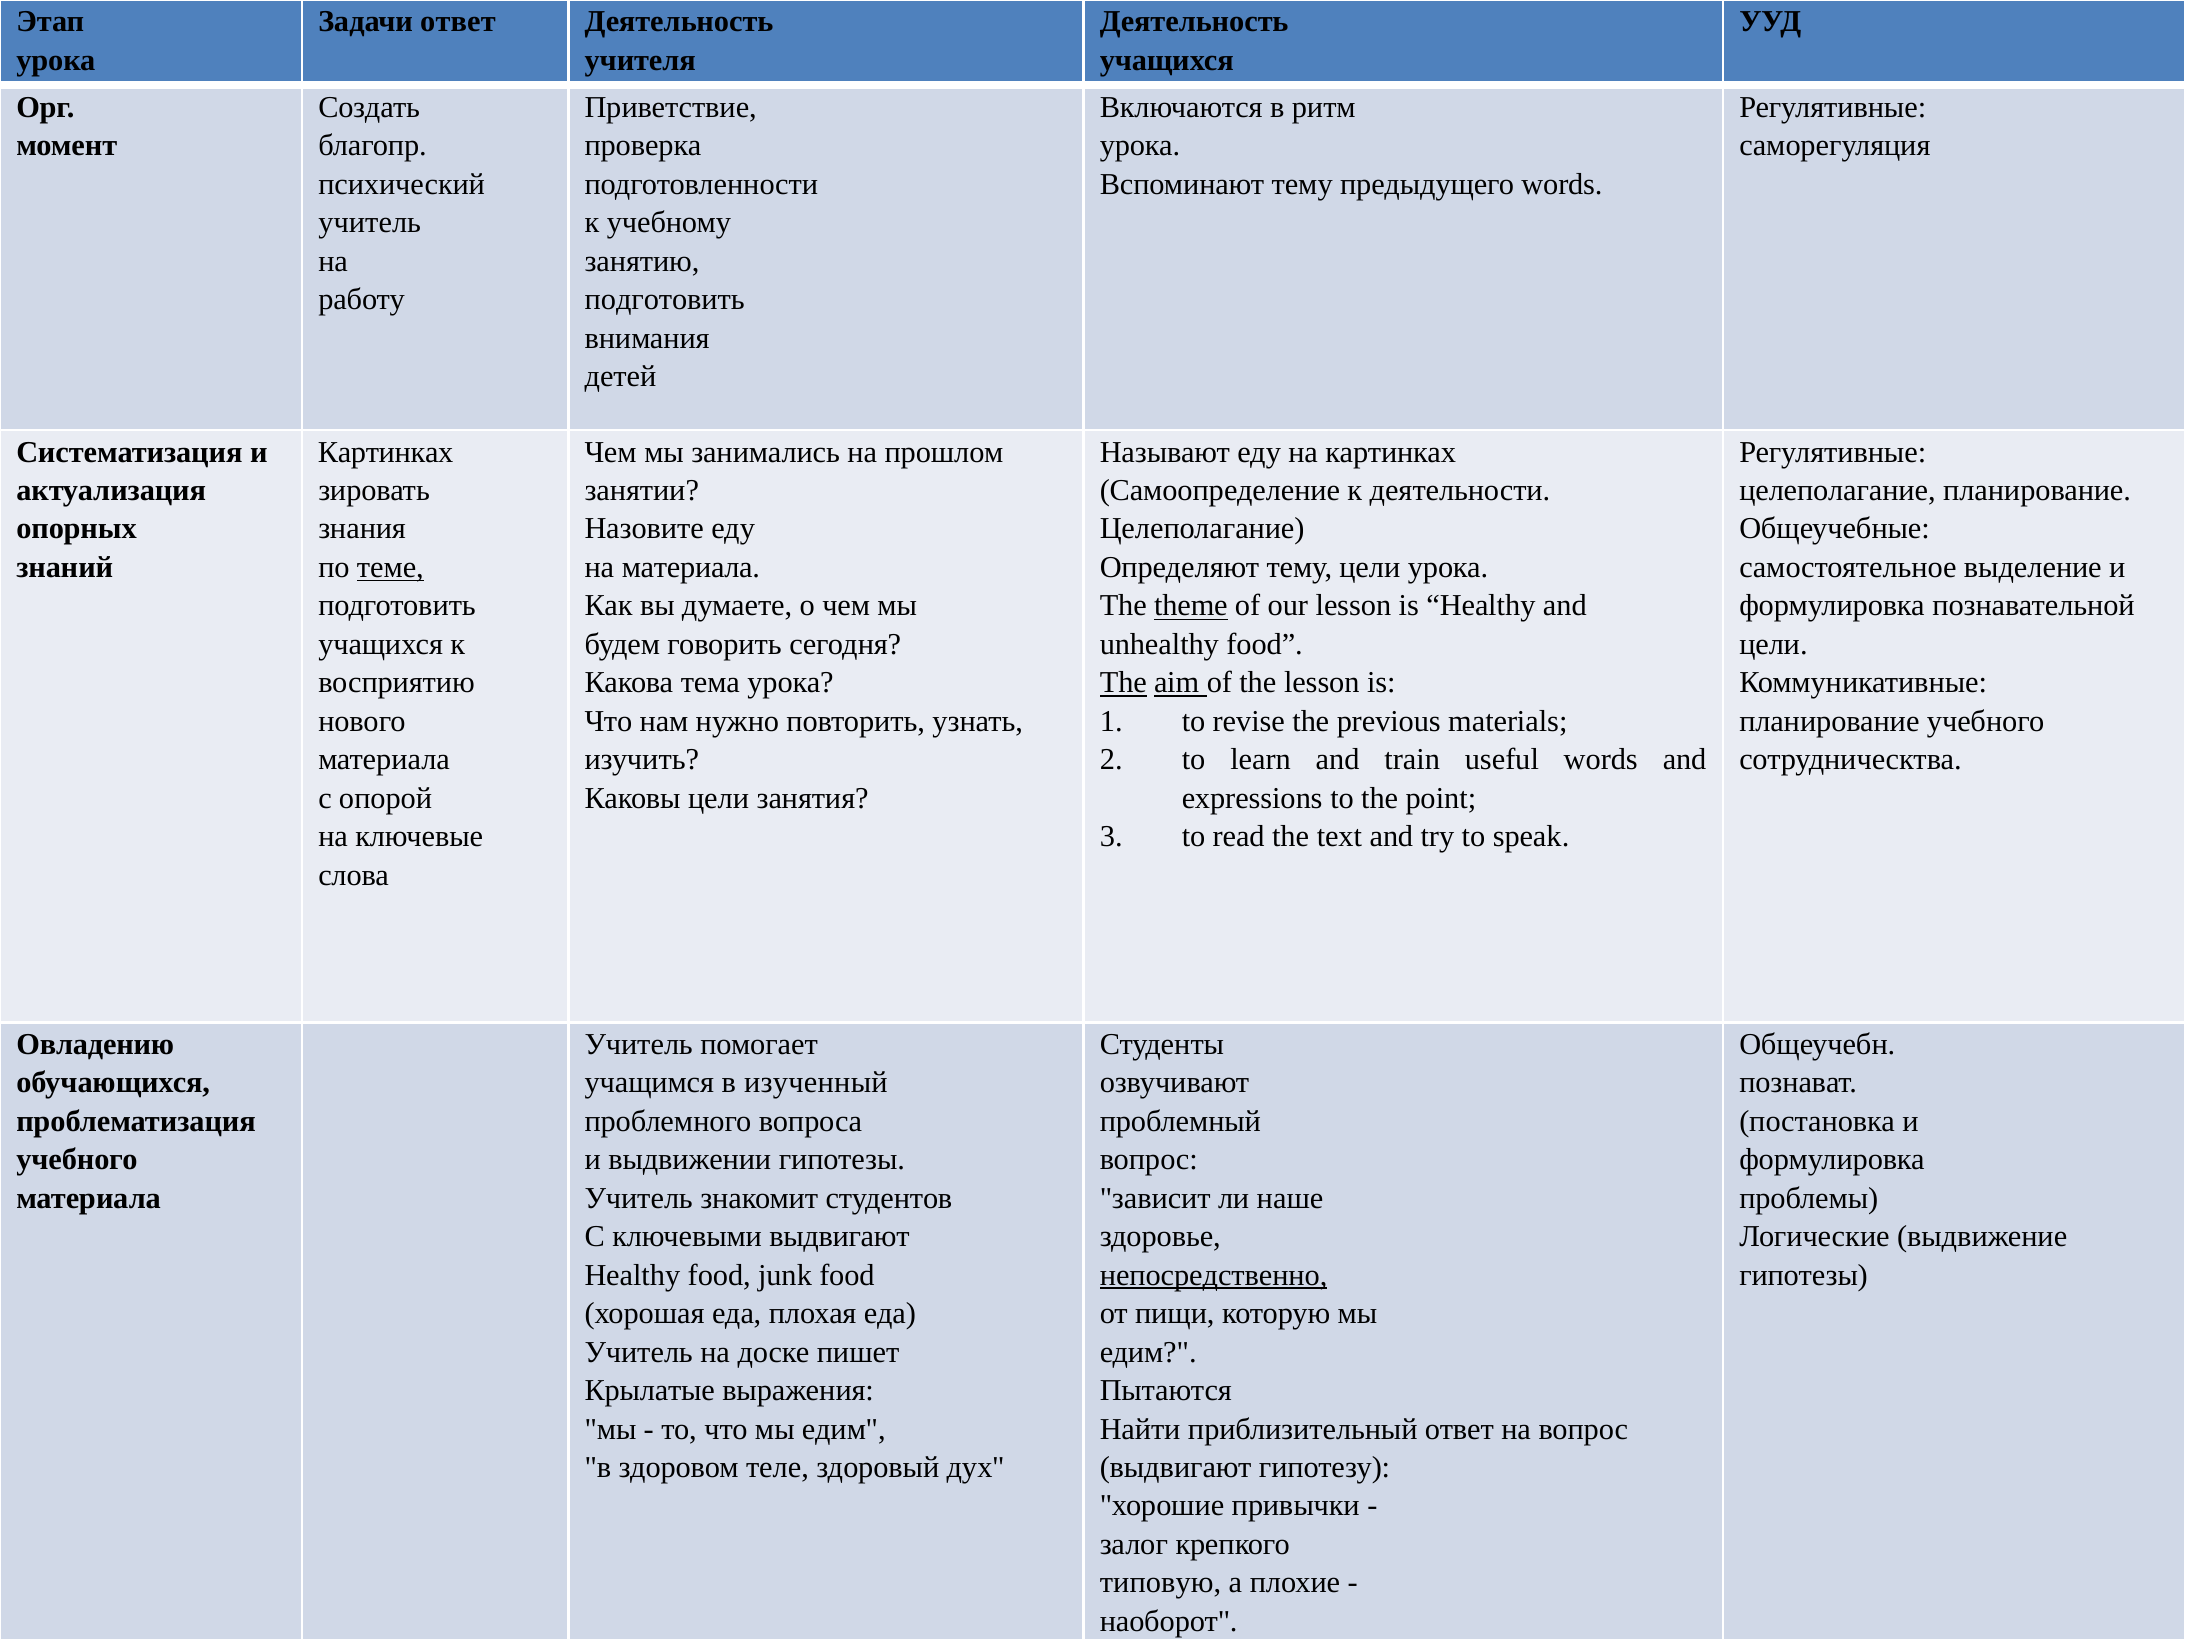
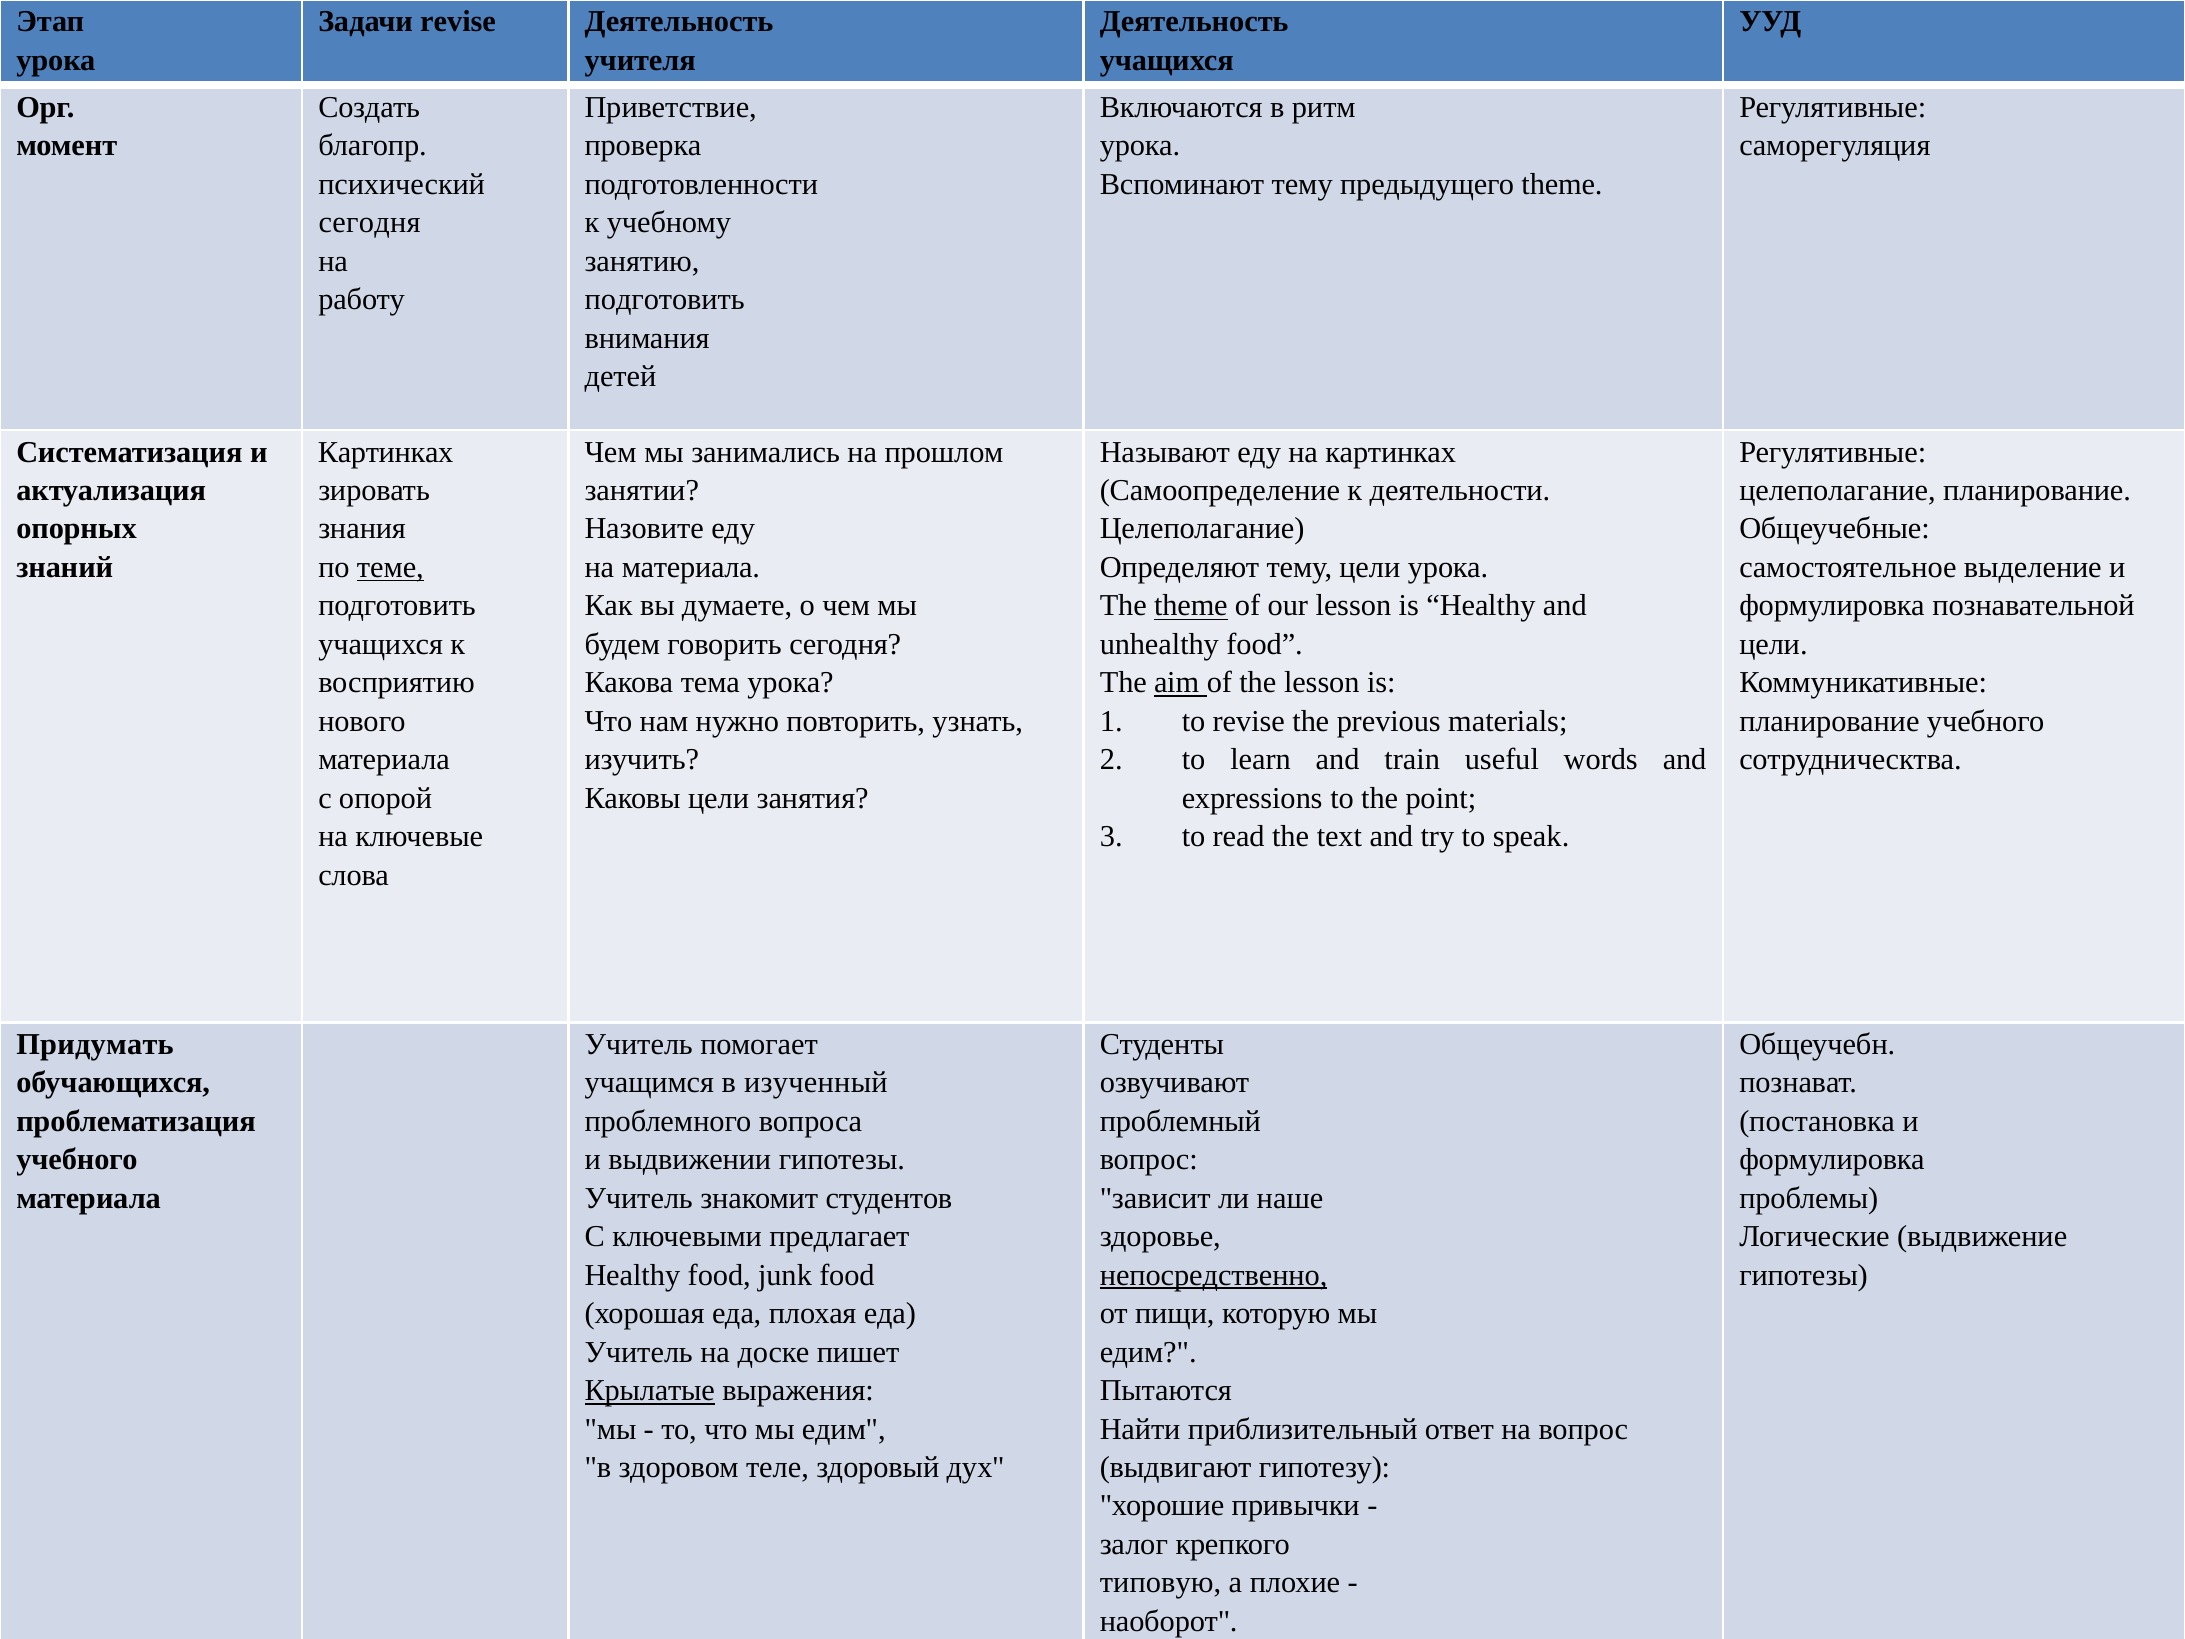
Задачи ответ: ответ -> revise
предыдущего words: words -> theme
учитель at (370, 223): учитель -> сегодня
The at (1123, 683) underline: present -> none
Овладению: Овладению -> Придумать
ключевыми выдвигают: выдвигают -> предлагает
Крылатые underline: none -> present
